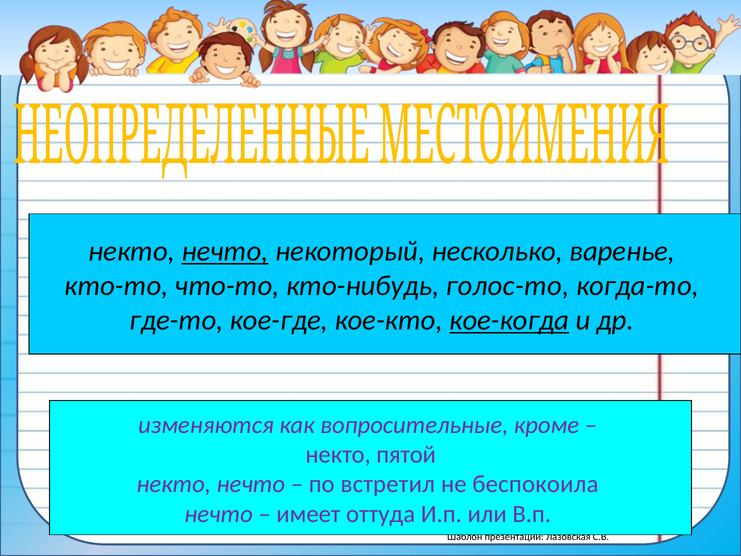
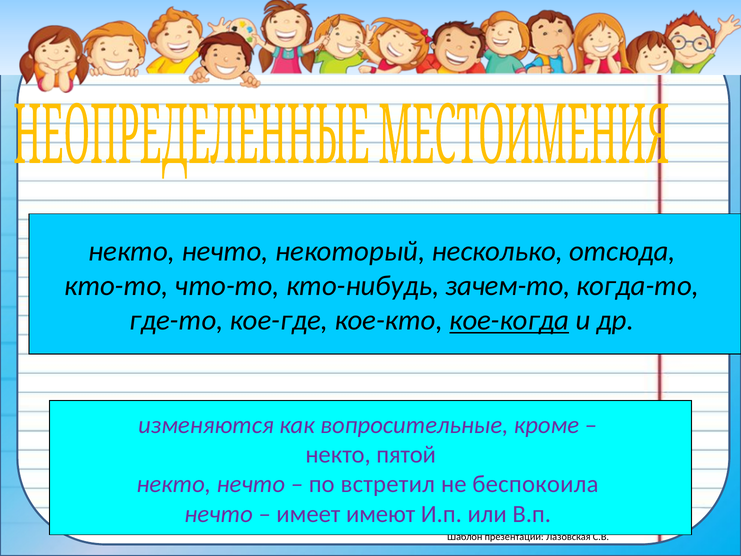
нечто at (225, 251) underline: present -> none
варенье: варенье -> отсюда
голос-то: голос-то -> зачем-то
оттуда: оттуда -> имеют
